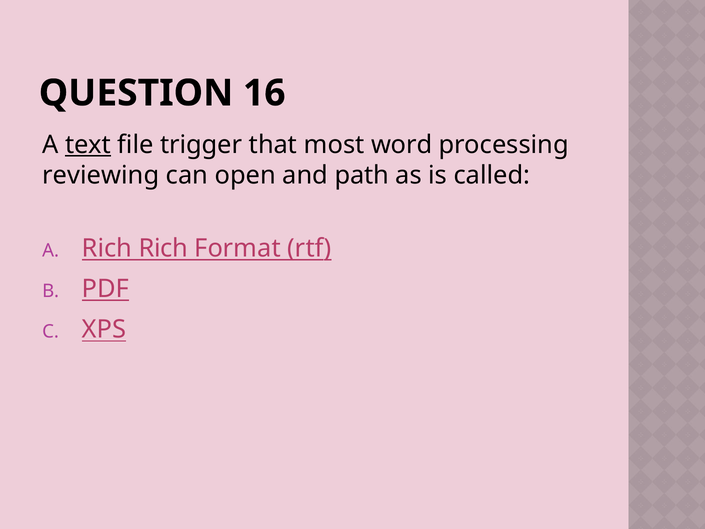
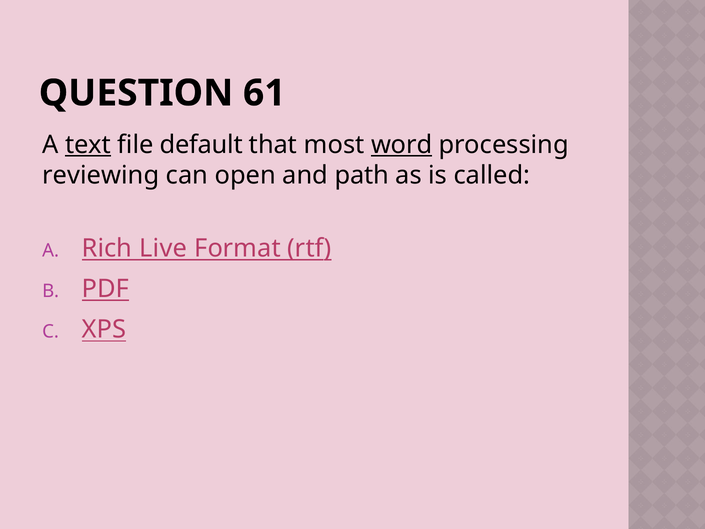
16: 16 -> 61
trigger: trigger -> default
word underline: none -> present
Rich Rich: Rich -> Live
